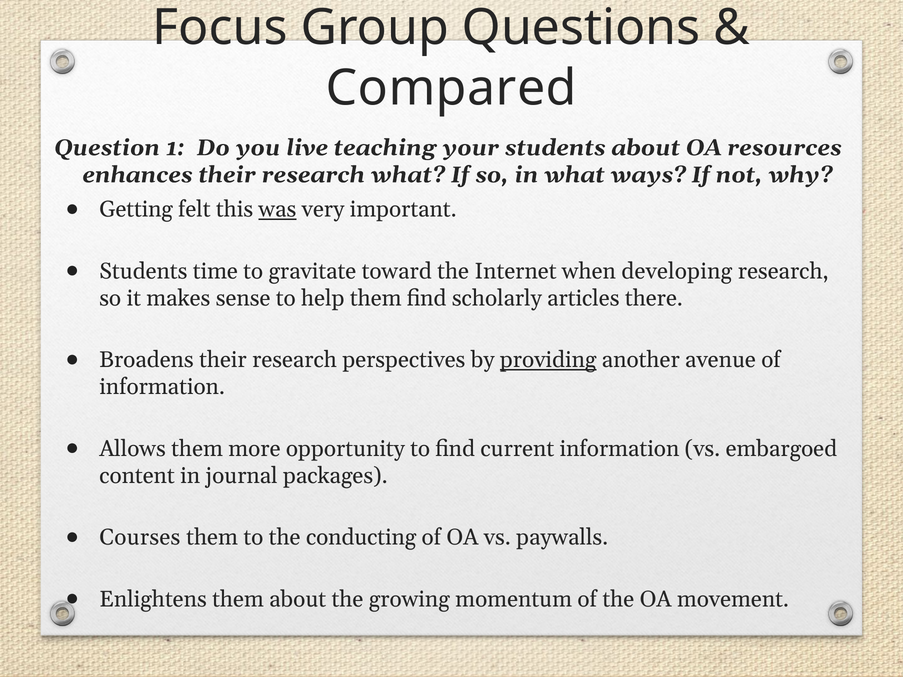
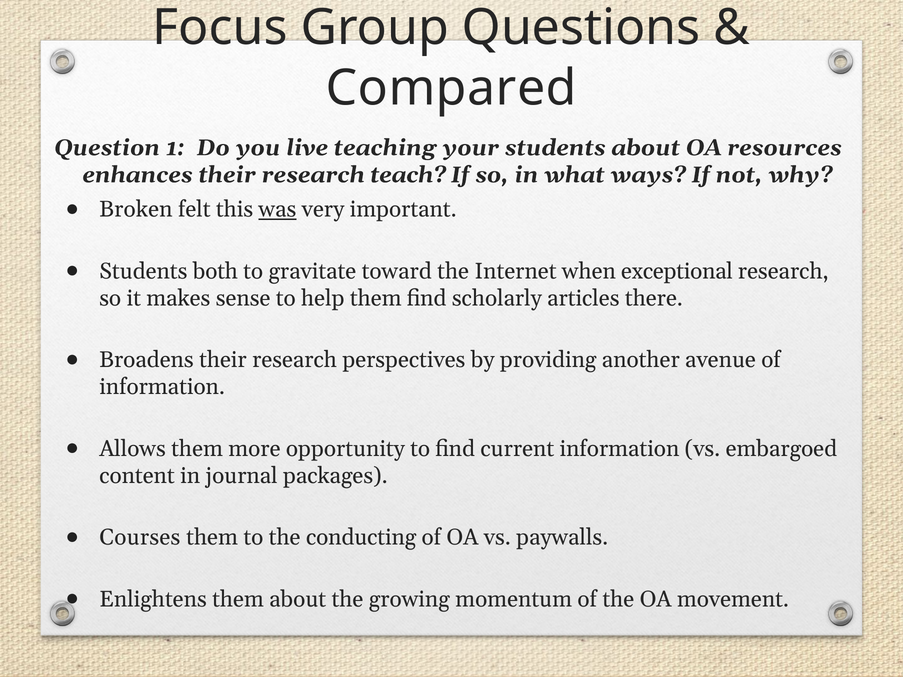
research what: what -> teach
Getting: Getting -> Broken
time: time -> both
developing: developing -> exceptional
providing underline: present -> none
